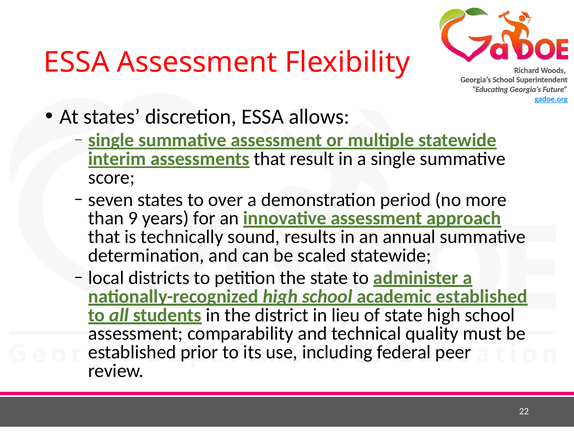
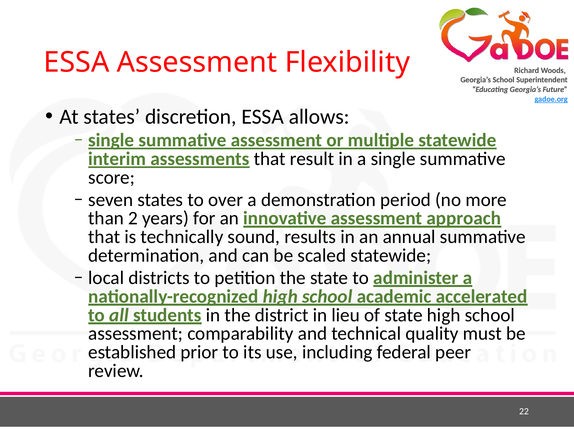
9: 9 -> 2
academic established: established -> accelerated
